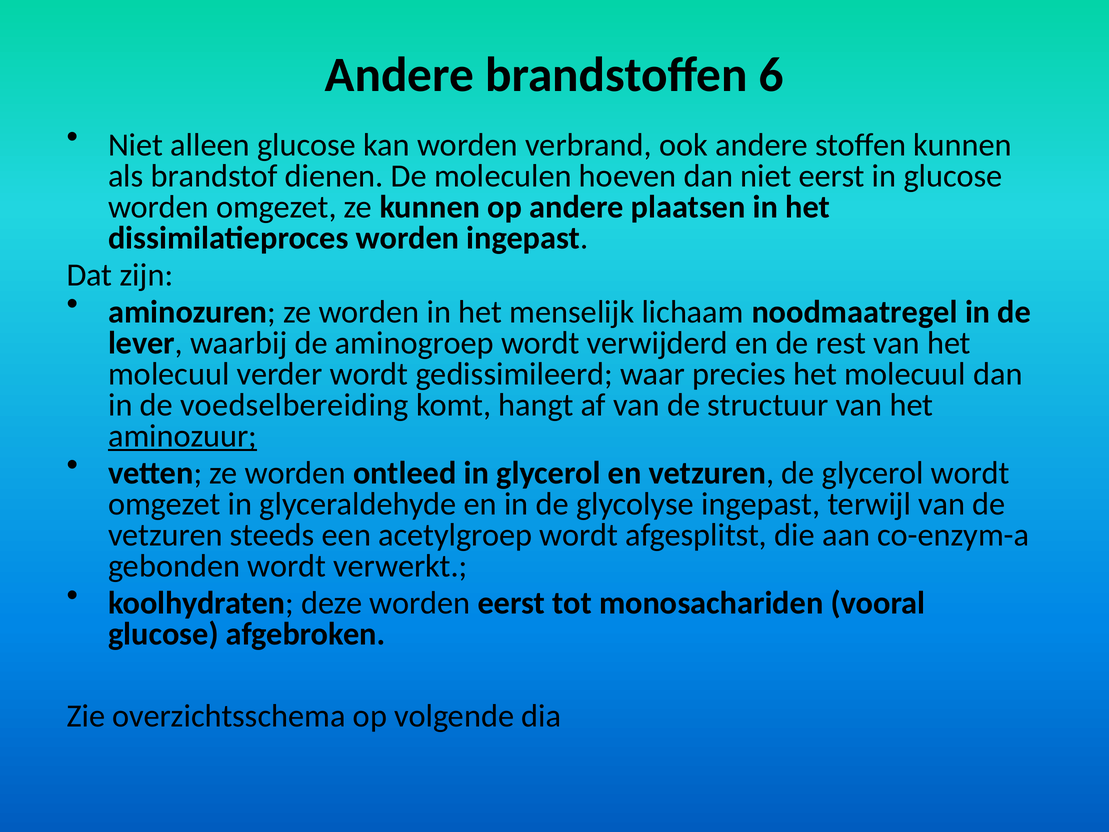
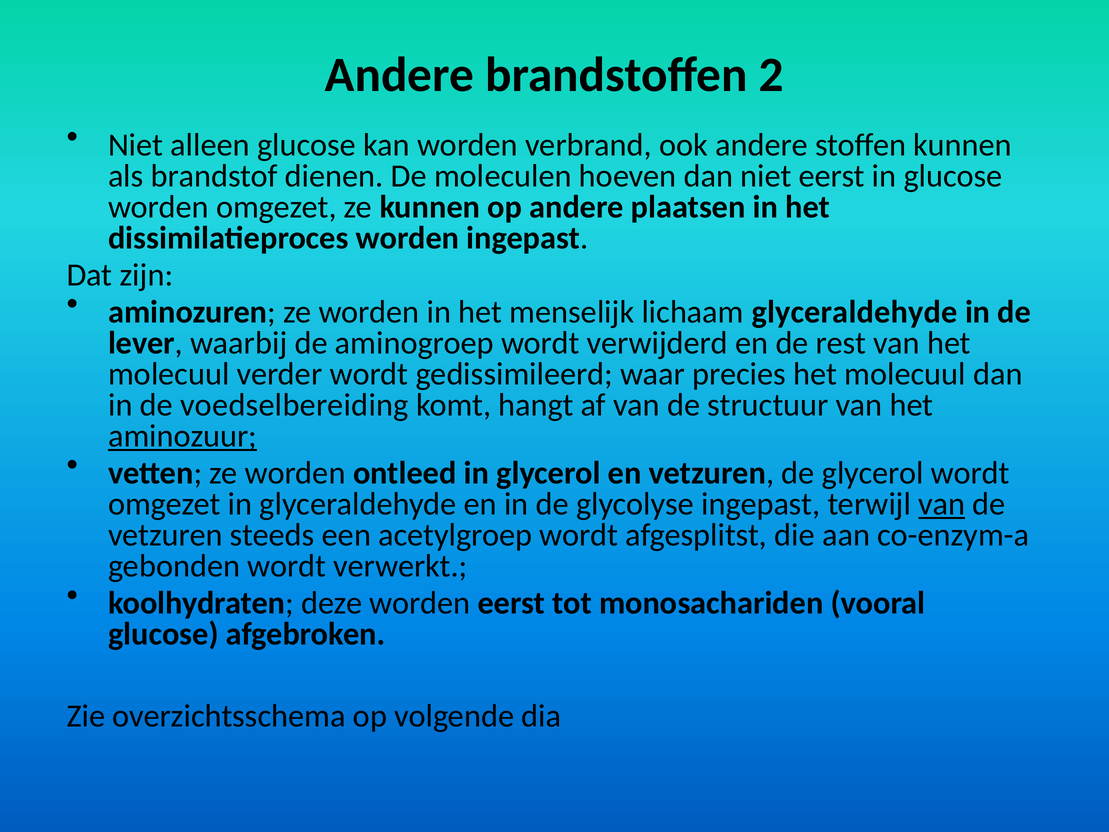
6: 6 -> 2
lichaam noodmaatregel: noodmaatregel -> glyceraldehyde
van at (942, 504) underline: none -> present
